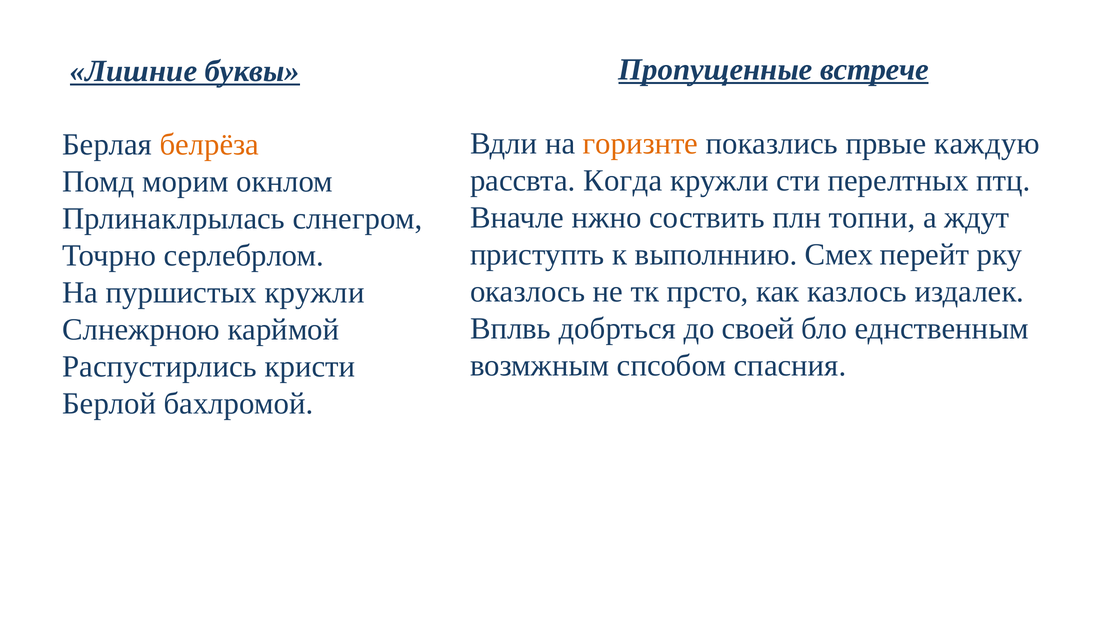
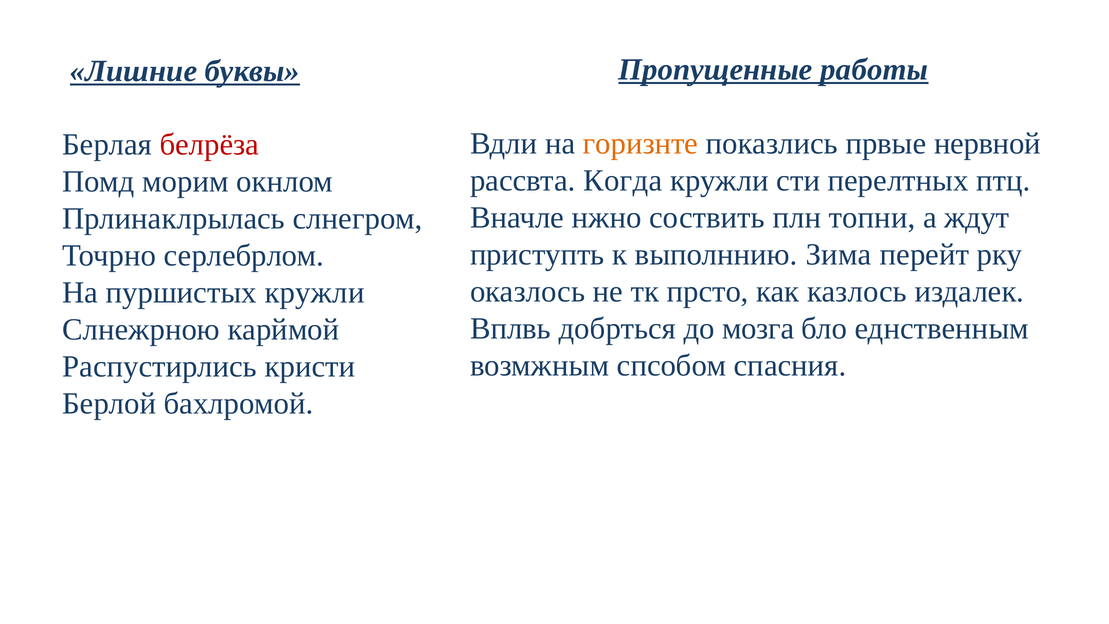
встрече: встрече -> работы
каждую: каждую -> нервной
белрёза colour: orange -> red
Смех: Смех -> Зима
своей: своей -> мозга
